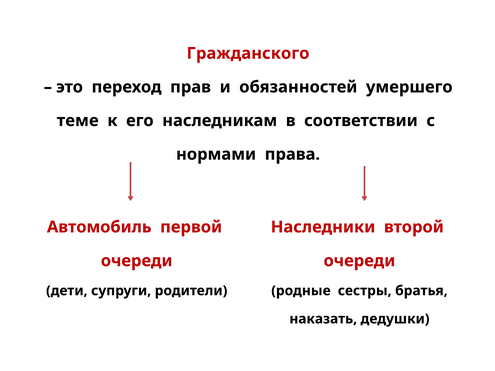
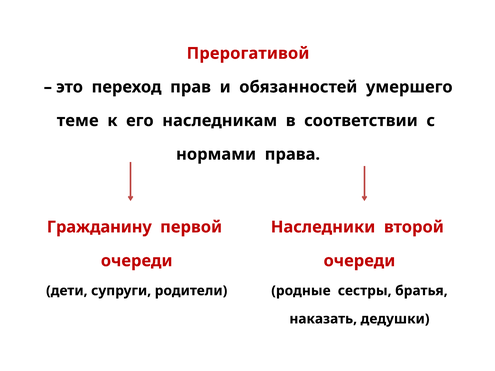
Гражданского: Гражданского -> Прерогативой
Автомобиль: Автомобиль -> Гражданину
